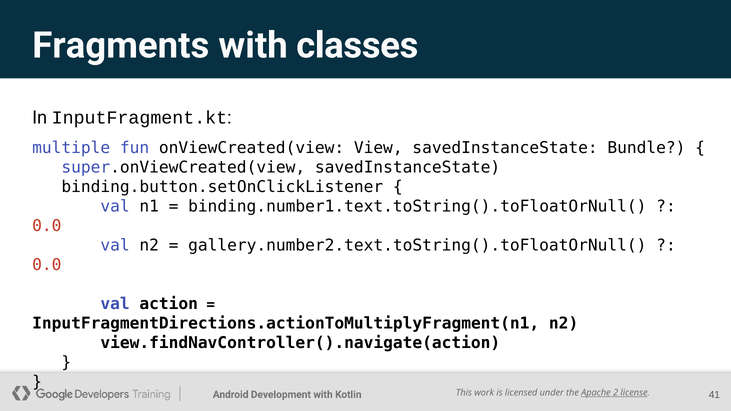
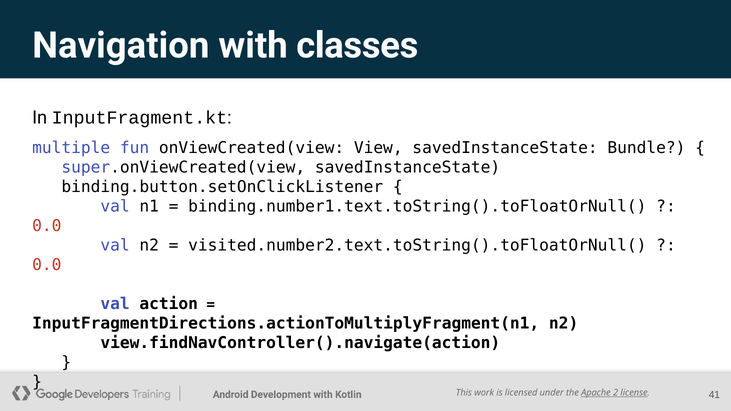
Fragments: Fragments -> Navigation
gallery.number2.text.toString().toFloatOrNull(: gallery.number2.text.toString().toFloatOrNull( -> visited.number2.text.toString().toFloatOrNull(
